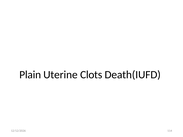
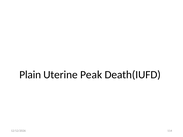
Clots: Clots -> Peak
